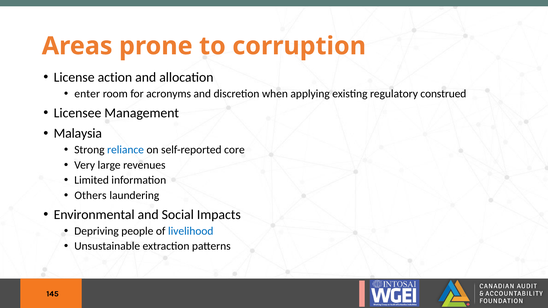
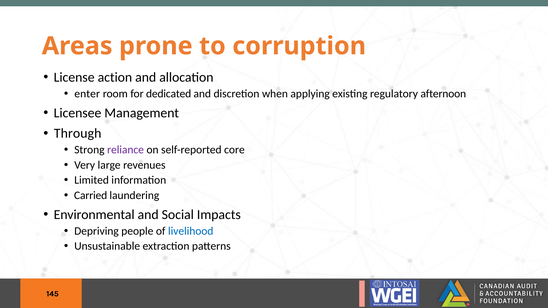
acronyms: acronyms -> dedicated
construed: construed -> afternoon
Malaysia: Malaysia -> Through
reliance colour: blue -> purple
Others: Others -> Carried
